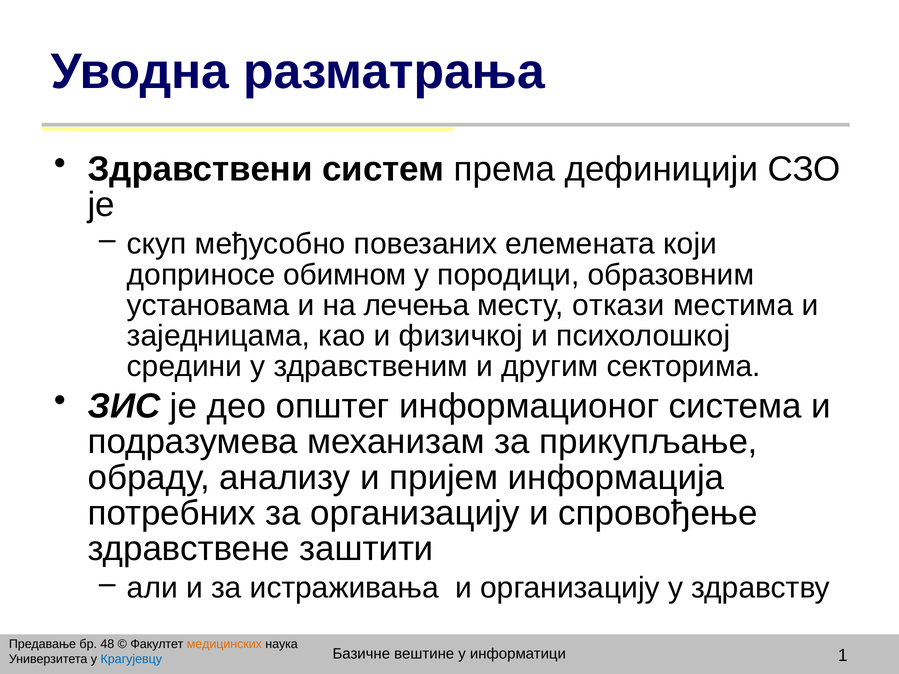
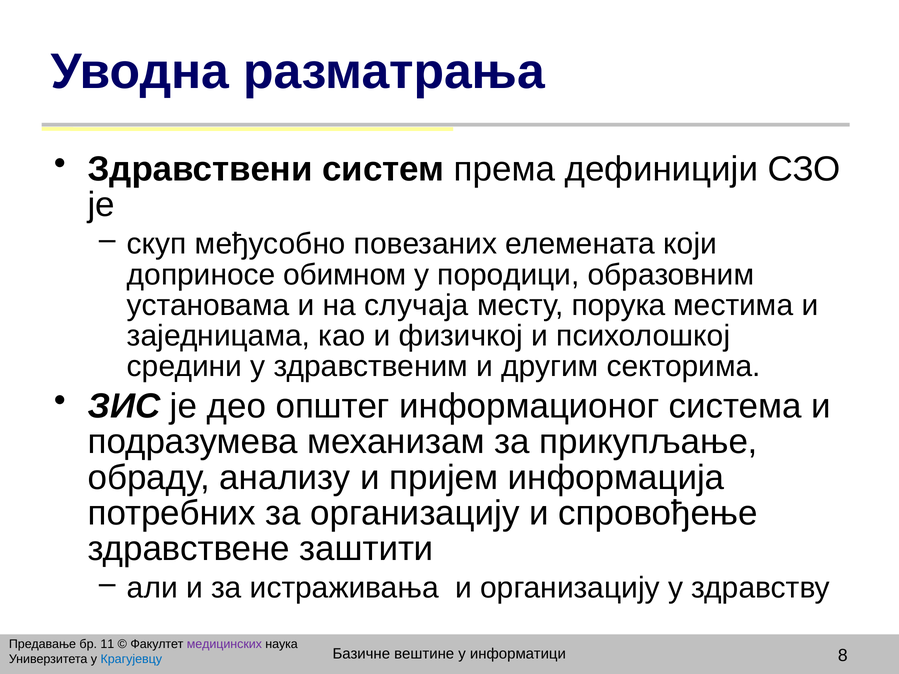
лечења: лечења -> случаја
откази: откази -> порука
48: 48 -> 11
медицинских colour: orange -> purple
1: 1 -> 8
